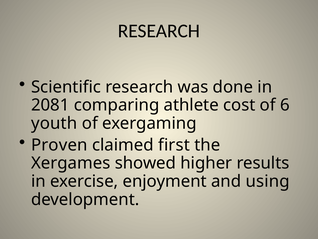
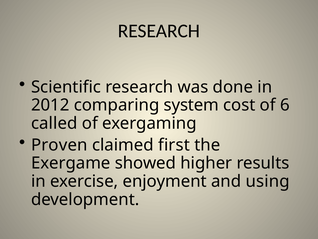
2081: 2081 -> 2012
athlete: athlete -> system
youth: youth -> called
Xergames: Xergames -> Exergame
